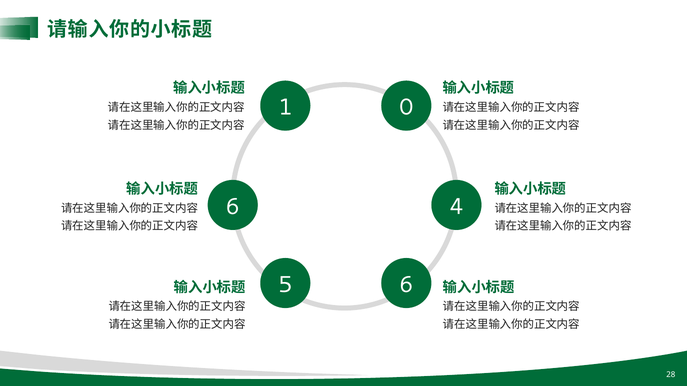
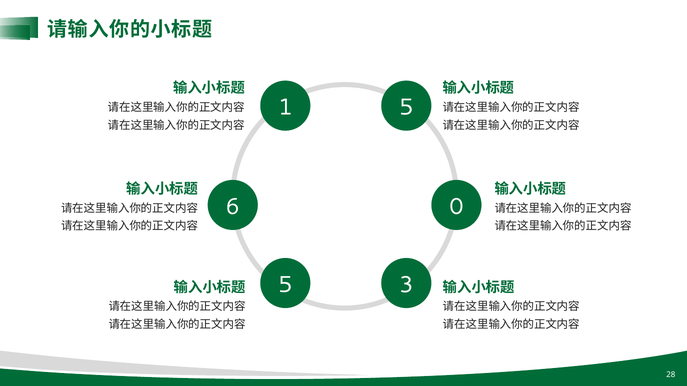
1 0: 0 -> 5
4: 4 -> 0
5 6: 6 -> 3
